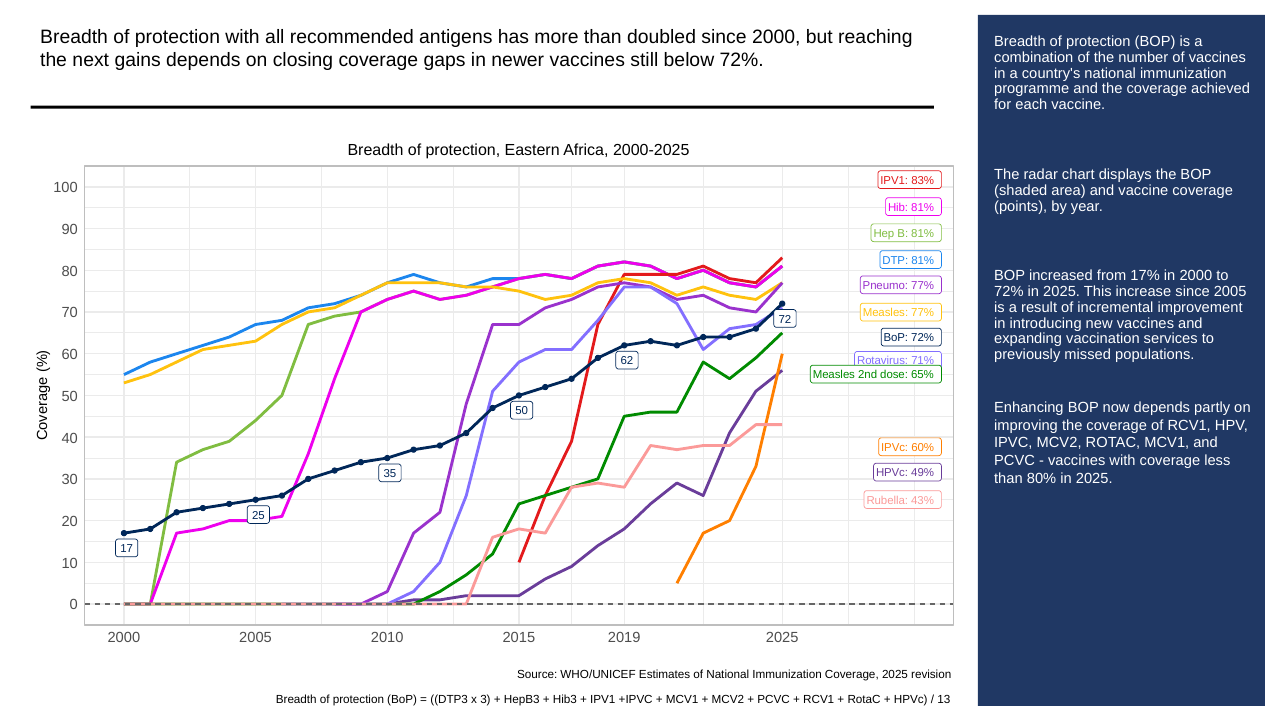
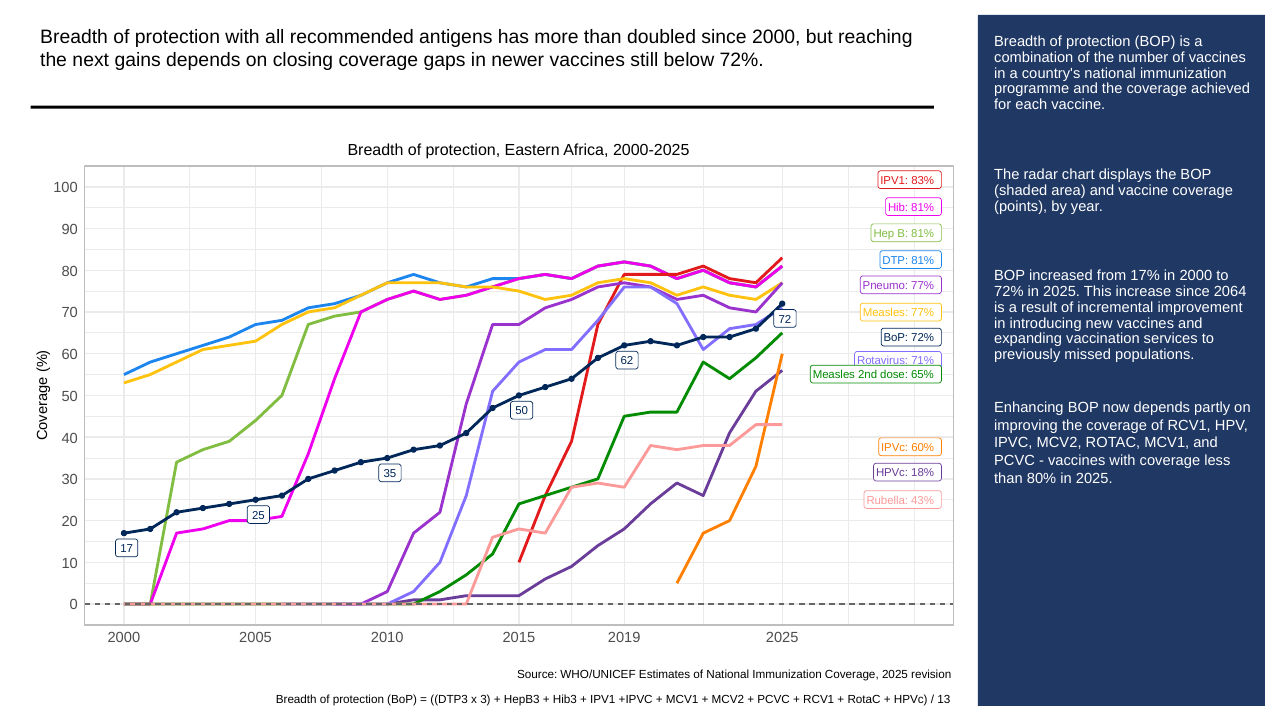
since 2005: 2005 -> 2064
49%: 49% -> 18%
